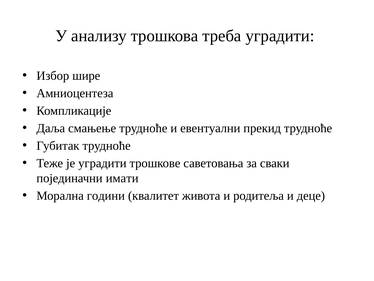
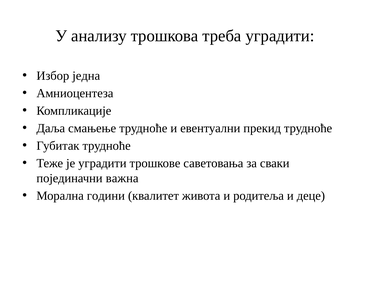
шире: шире -> једна
имати: имати -> важна
